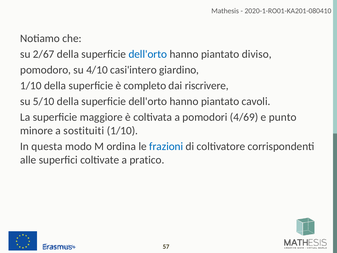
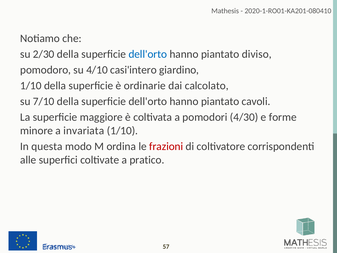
2/67: 2/67 -> 2/30
completo: completo -> ordinarie
riscrivere: riscrivere -> calcolato
5/10: 5/10 -> 7/10
4/69: 4/69 -> 4/30
punto: punto -> forme
sostituiti: sostituiti -> invariata
frazioni colour: blue -> red
